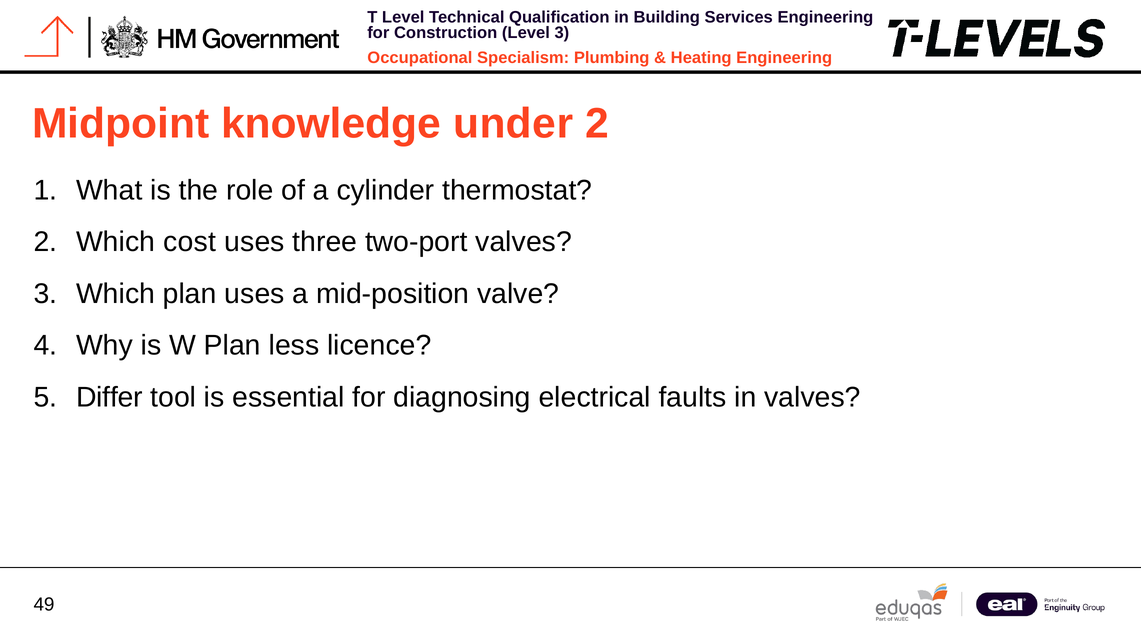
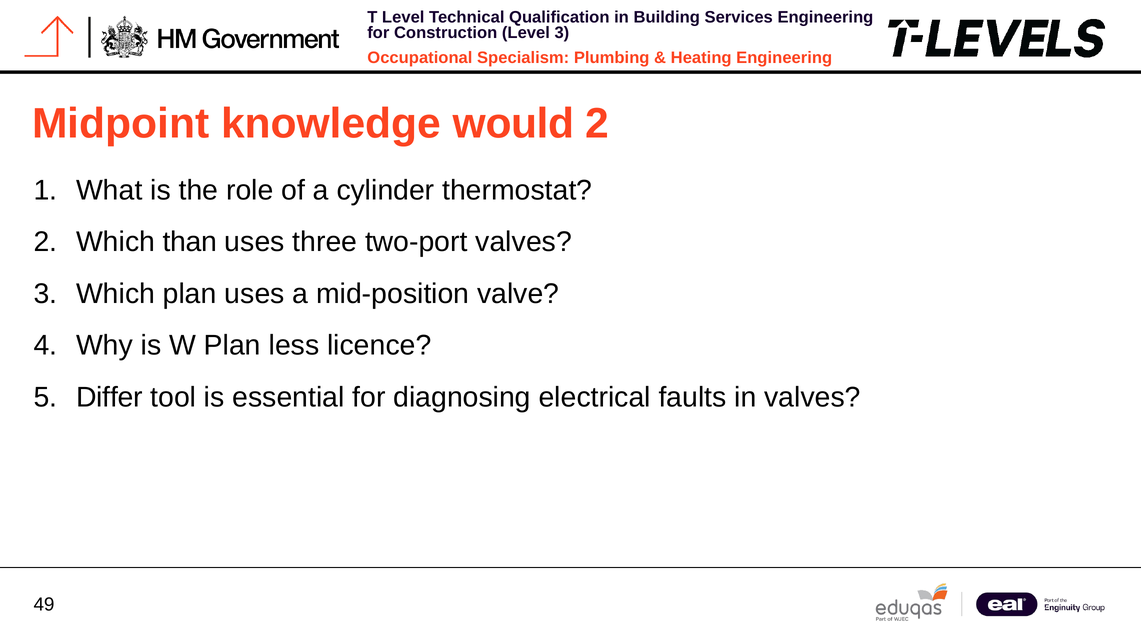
under: under -> would
cost: cost -> than
